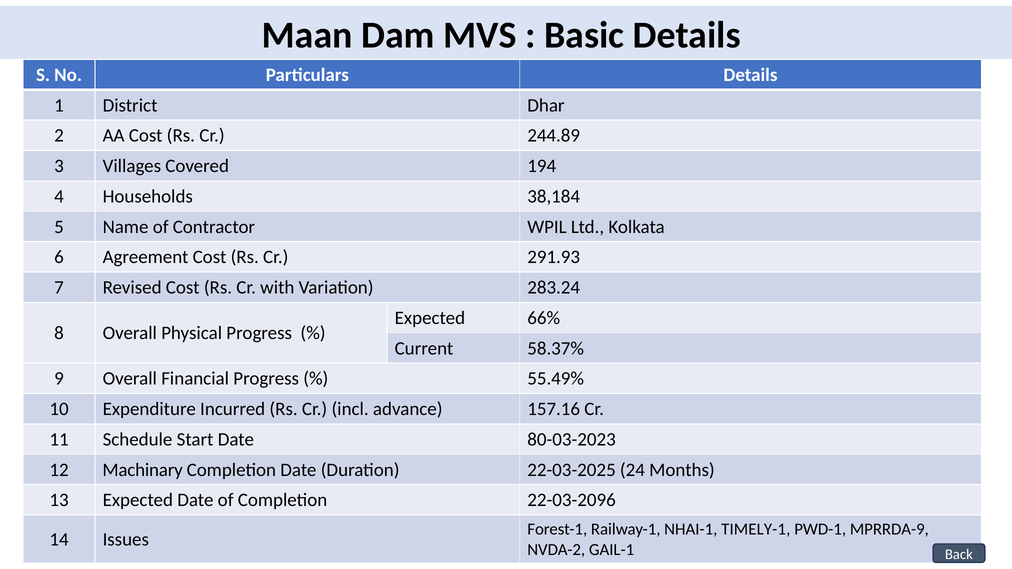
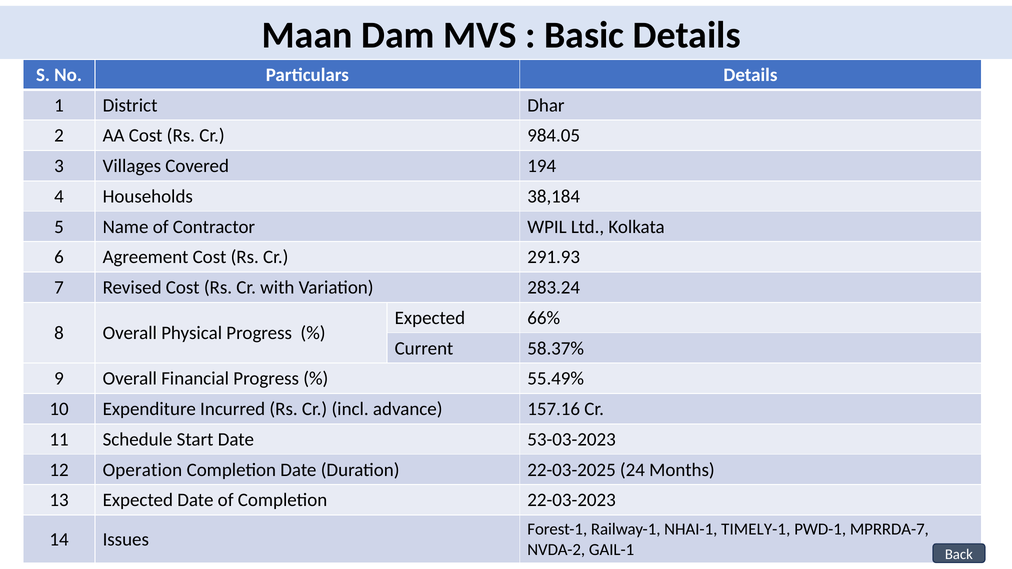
244.89: 244.89 -> 984.05
80-03-2023: 80-03-2023 -> 53-03-2023
Machinary: Machinary -> Operation
22-03-2096: 22-03-2096 -> 22-03-2023
MPRRDA-9: MPRRDA-9 -> MPRRDA-7
